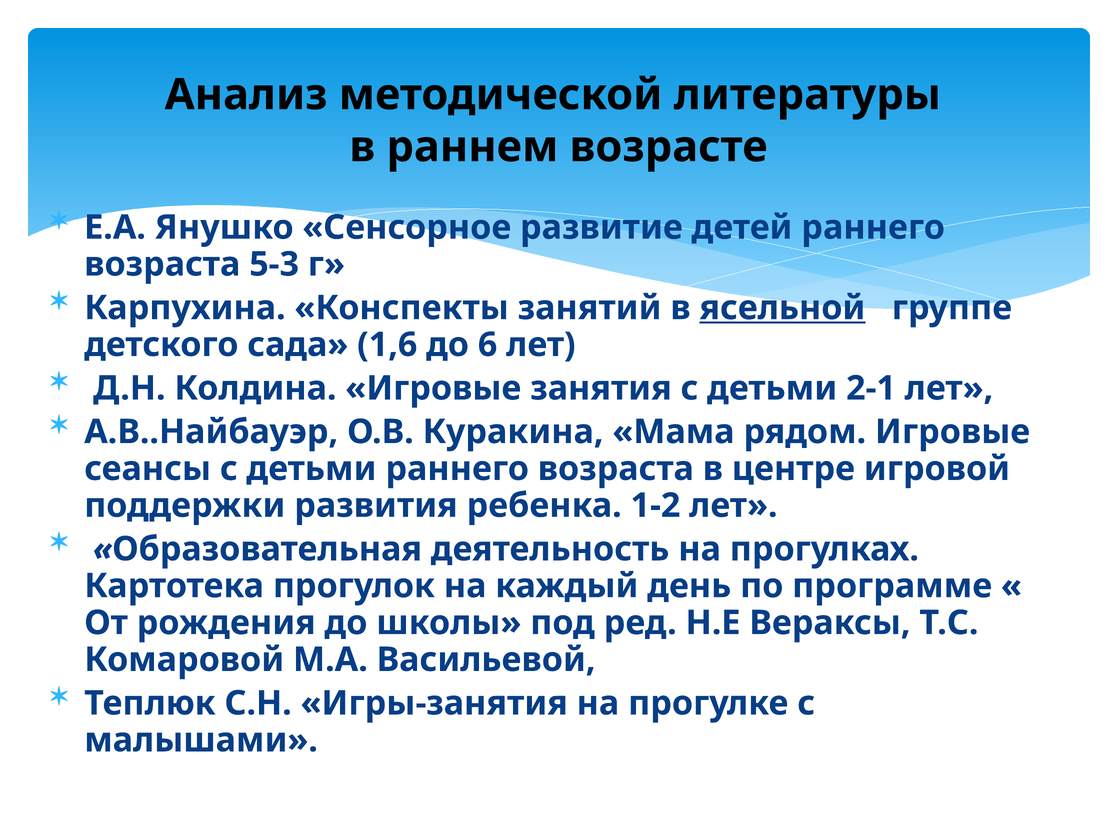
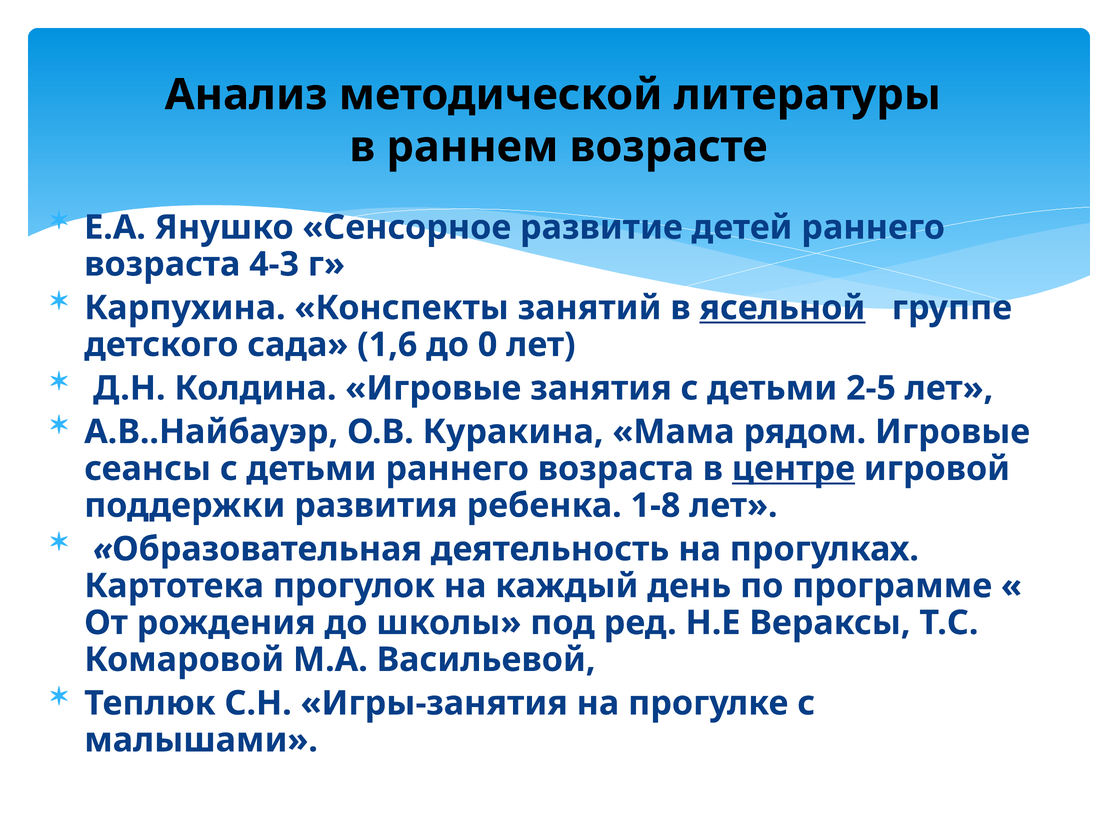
5-3: 5-3 -> 4-3
6: 6 -> 0
2-1: 2-1 -> 2-5
центре underline: none -> present
1-2: 1-2 -> 1-8
